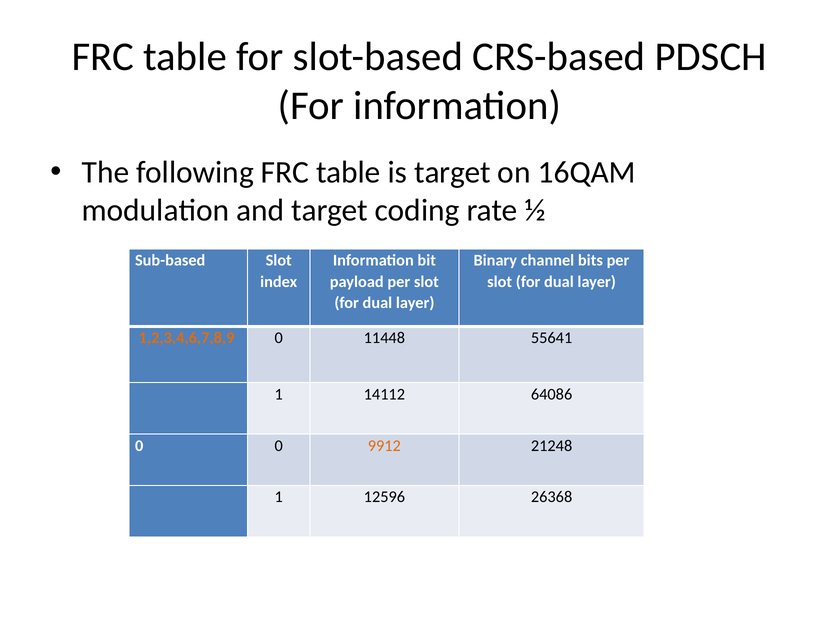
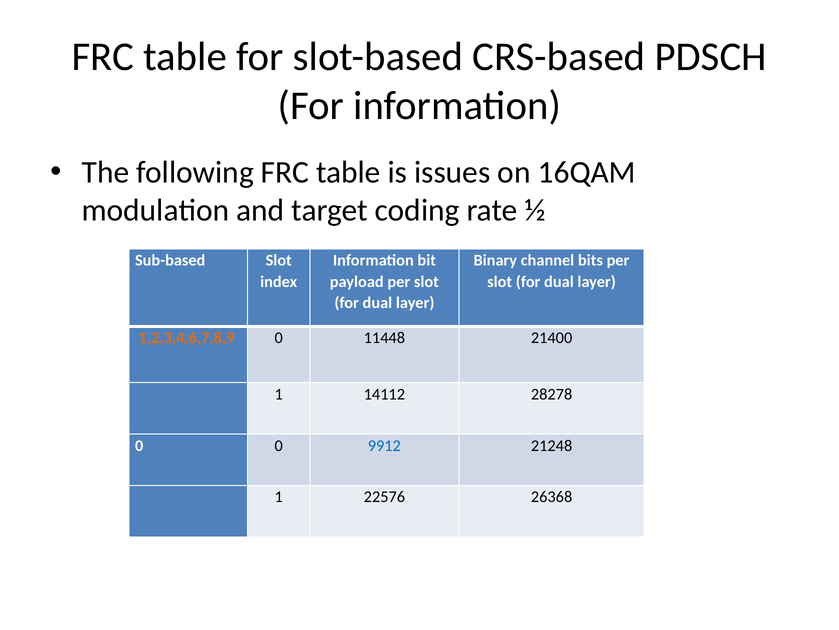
is target: target -> issues
55641: 55641 -> 21400
64086: 64086 -> 28278
9912 colour: orange -> blue
12596: 12596 -> 22576
